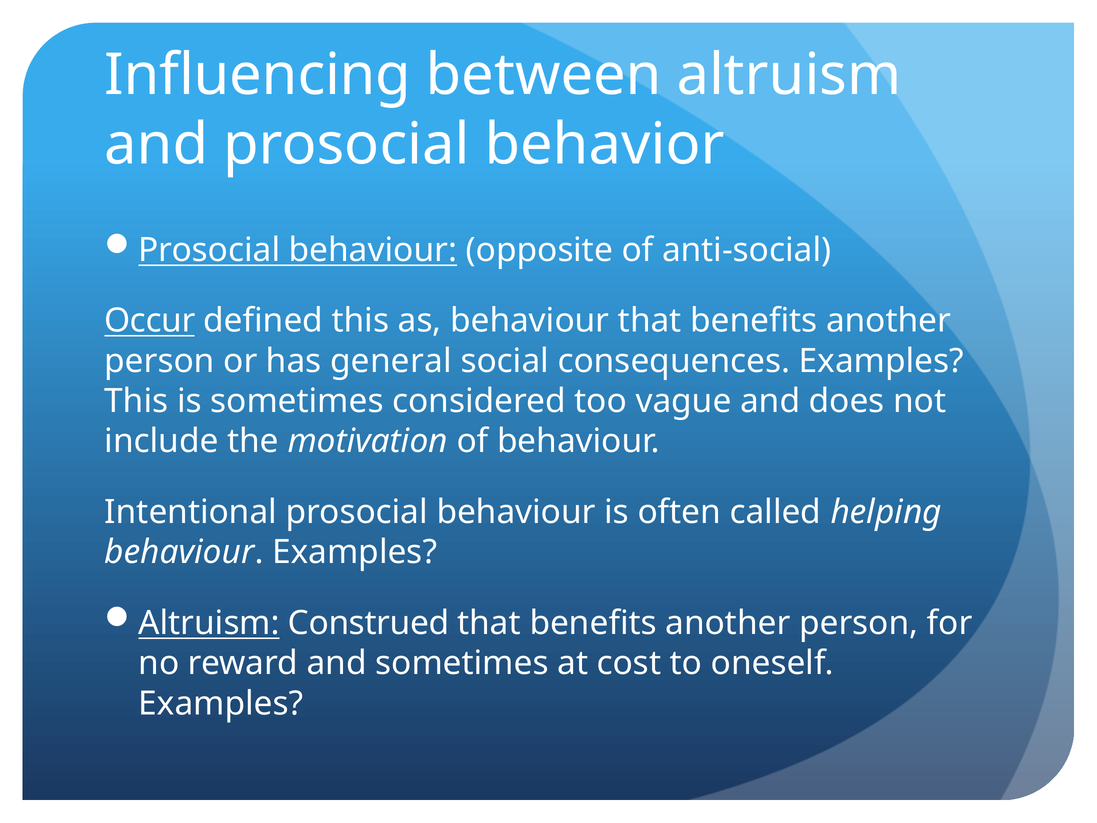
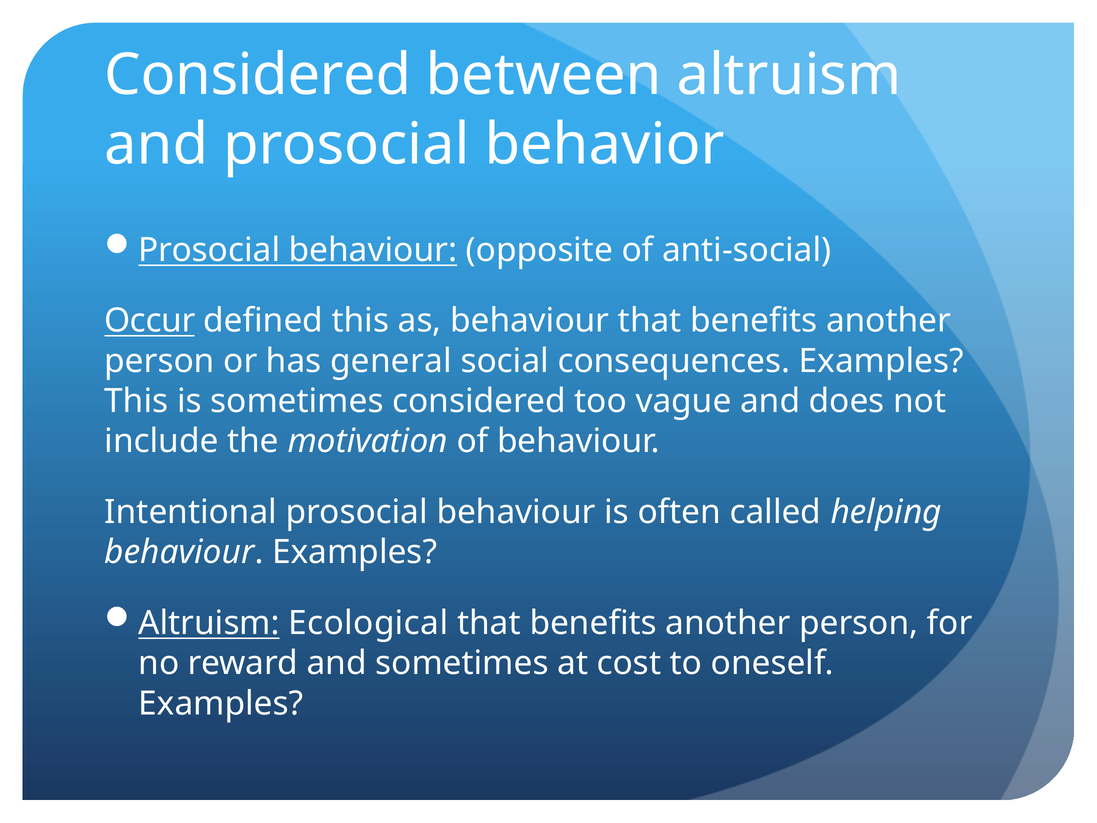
Influencing at (258, 75): Influencing -> Considered
Construed: Construed -> Ecological
